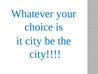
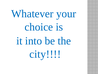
it city: city -> into
